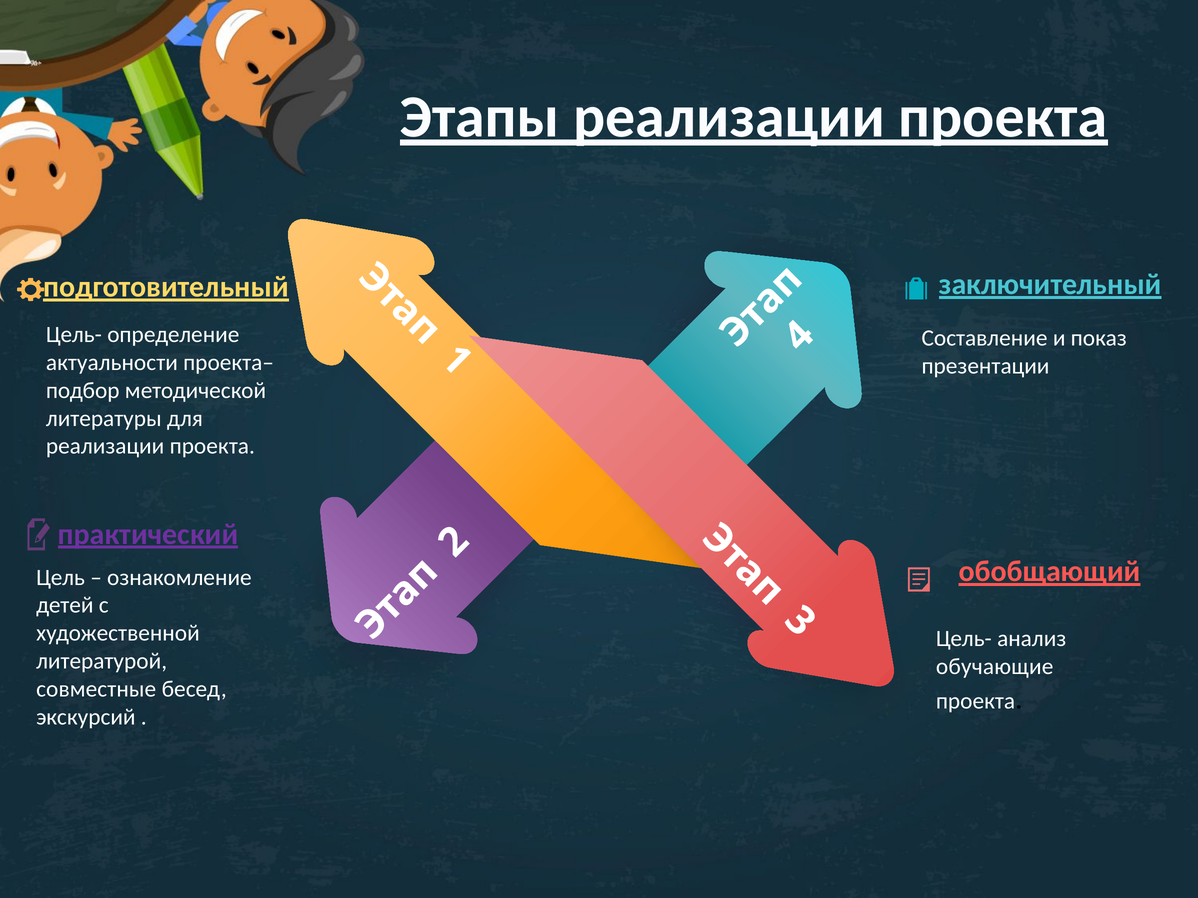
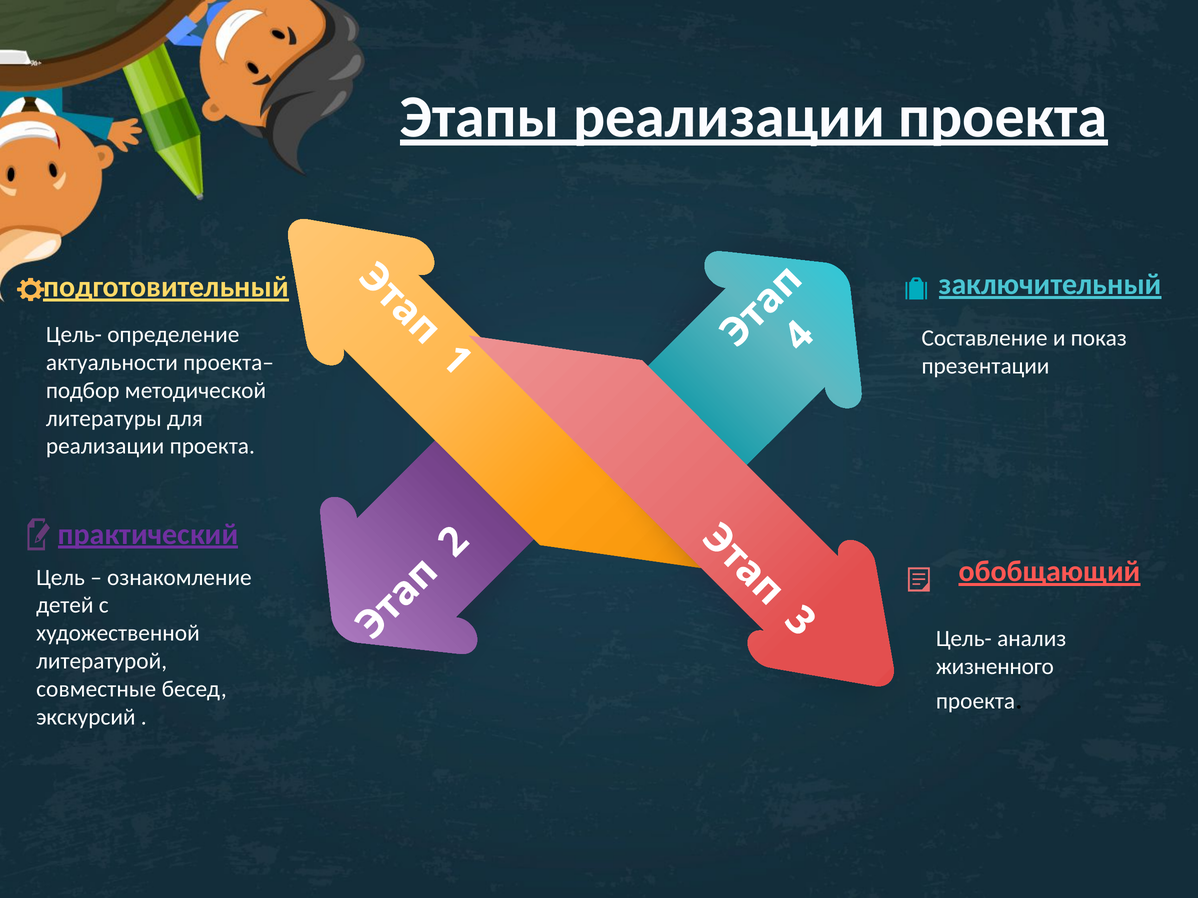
обучающие: обучающие -> жизненного
